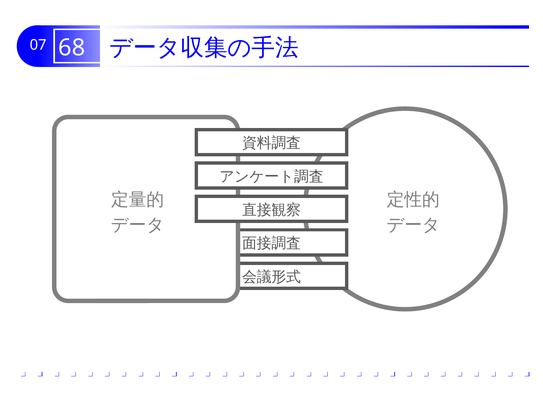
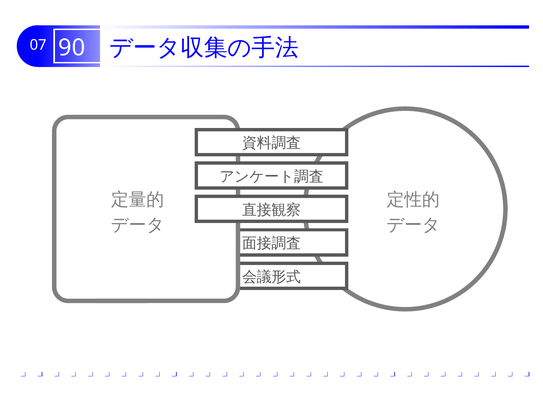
68: 68 -> 90
